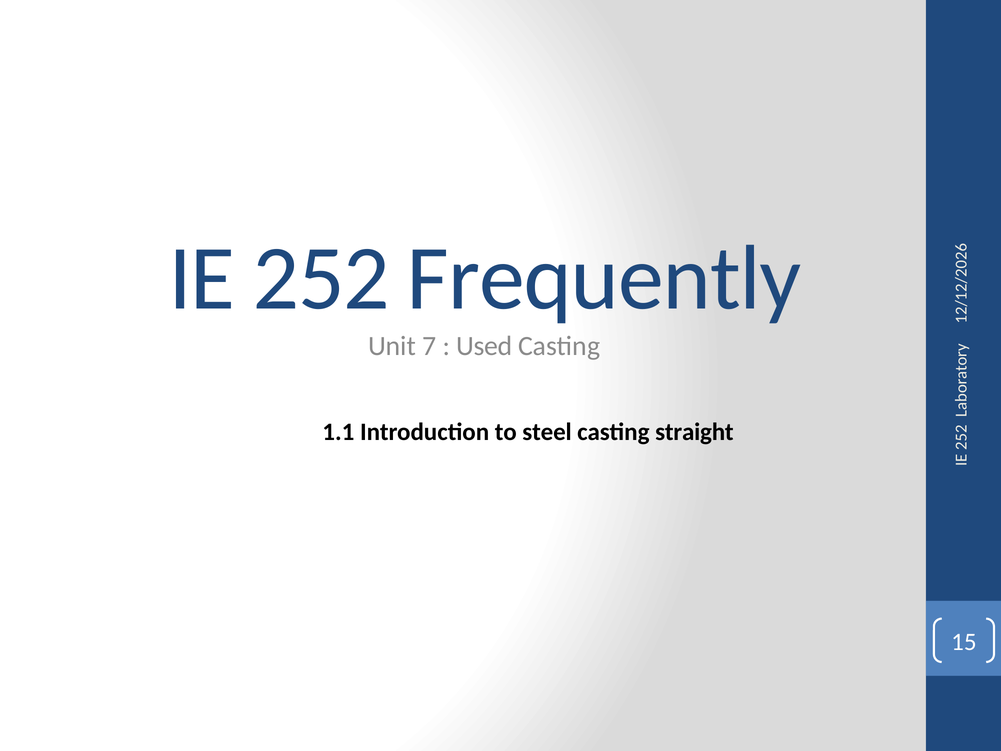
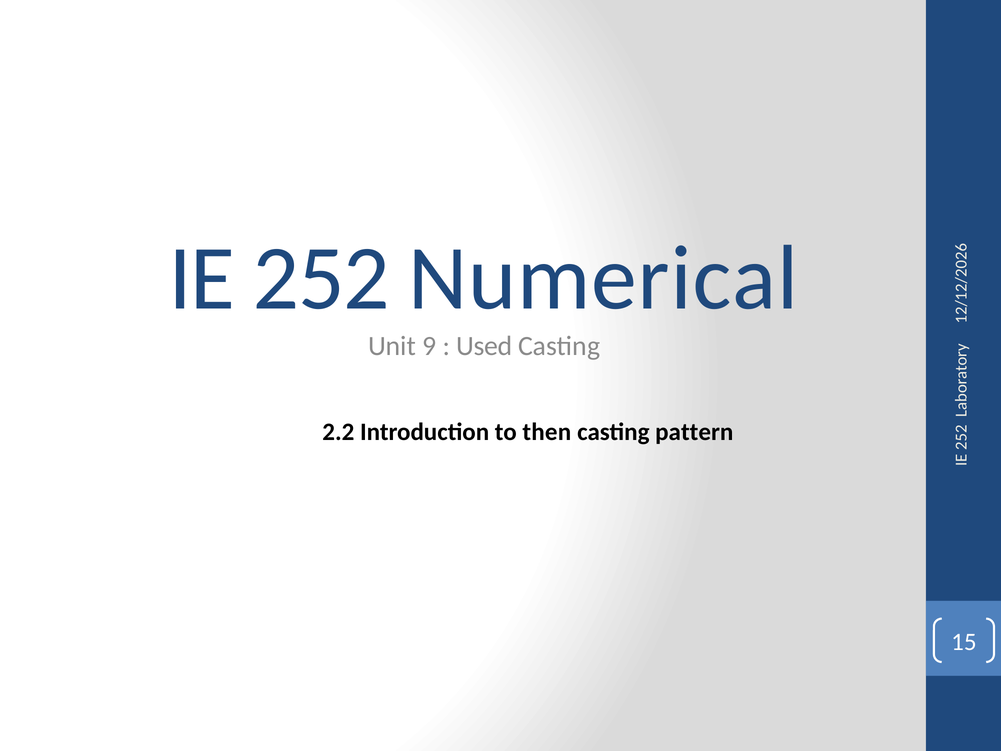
Frequently: Frequently -> Numerical
7: 7 -> 9
1.1: 1.1 -> 2.2
steel: steel -> then
straight: straight -> pattern
